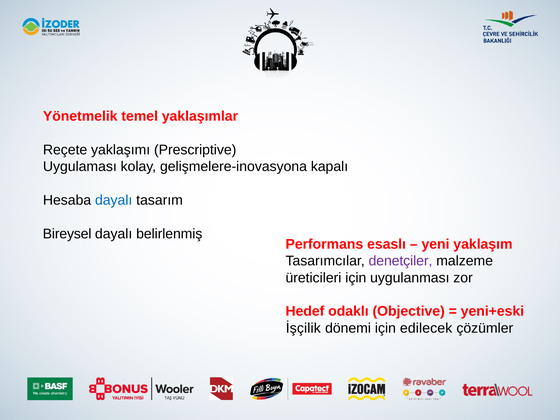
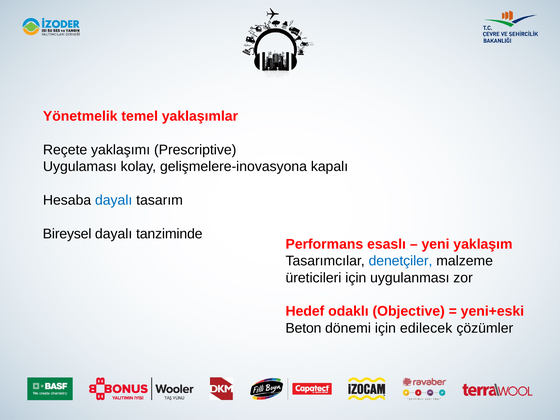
belirlenmiş: belirlenmiş -> tanziminde
denetçiler colour: purple -> blue
İşçilik: İşçilik -> Beton
